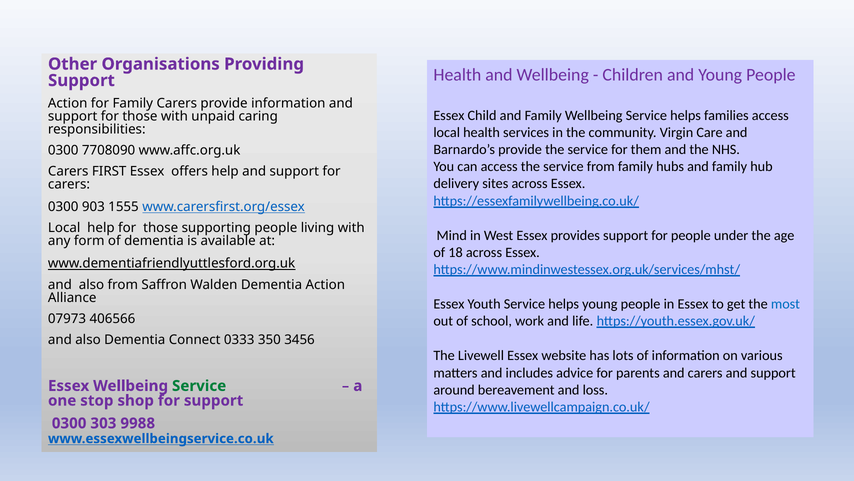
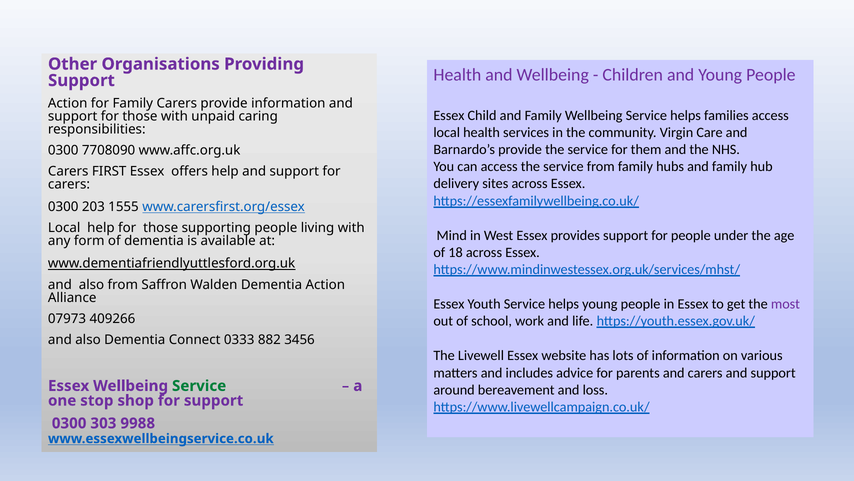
903: 903 -> 203
most colour: blue -> purple
406566: 406566 -> 409266
350: 350 -> 882
